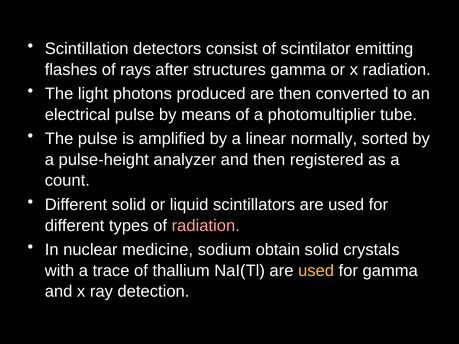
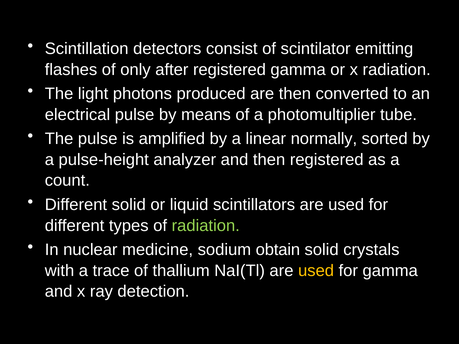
rays: rays -> only
after structures: structures -> registered
radiation at (206, 226) colour: pink -> light green
